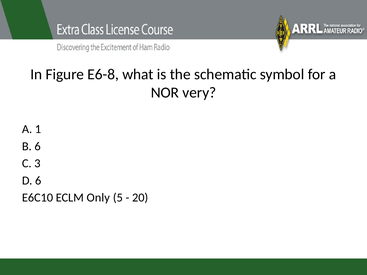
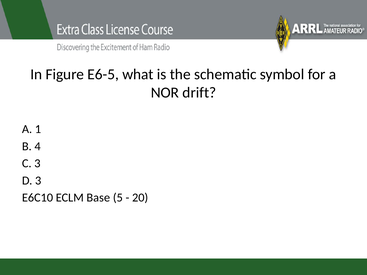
E6-8: E6-8 -> E6-5
very: very -> drift
B 6: 6 -> 4
D 6: 6 -> 3
Only: Only -> Base
